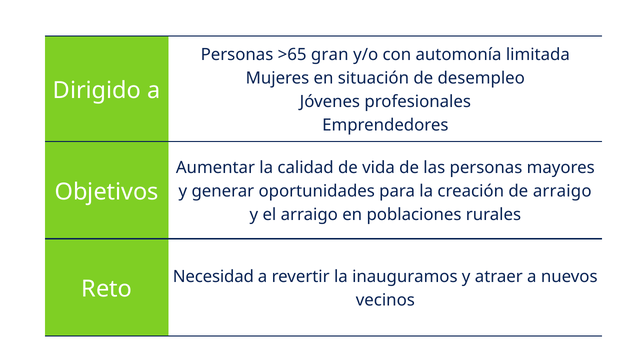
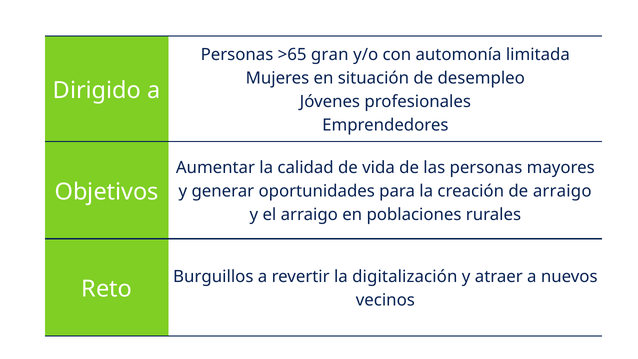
Necesidad: Necesidad -> Burguillos
inauguramos: inauguramos -> digitalización
